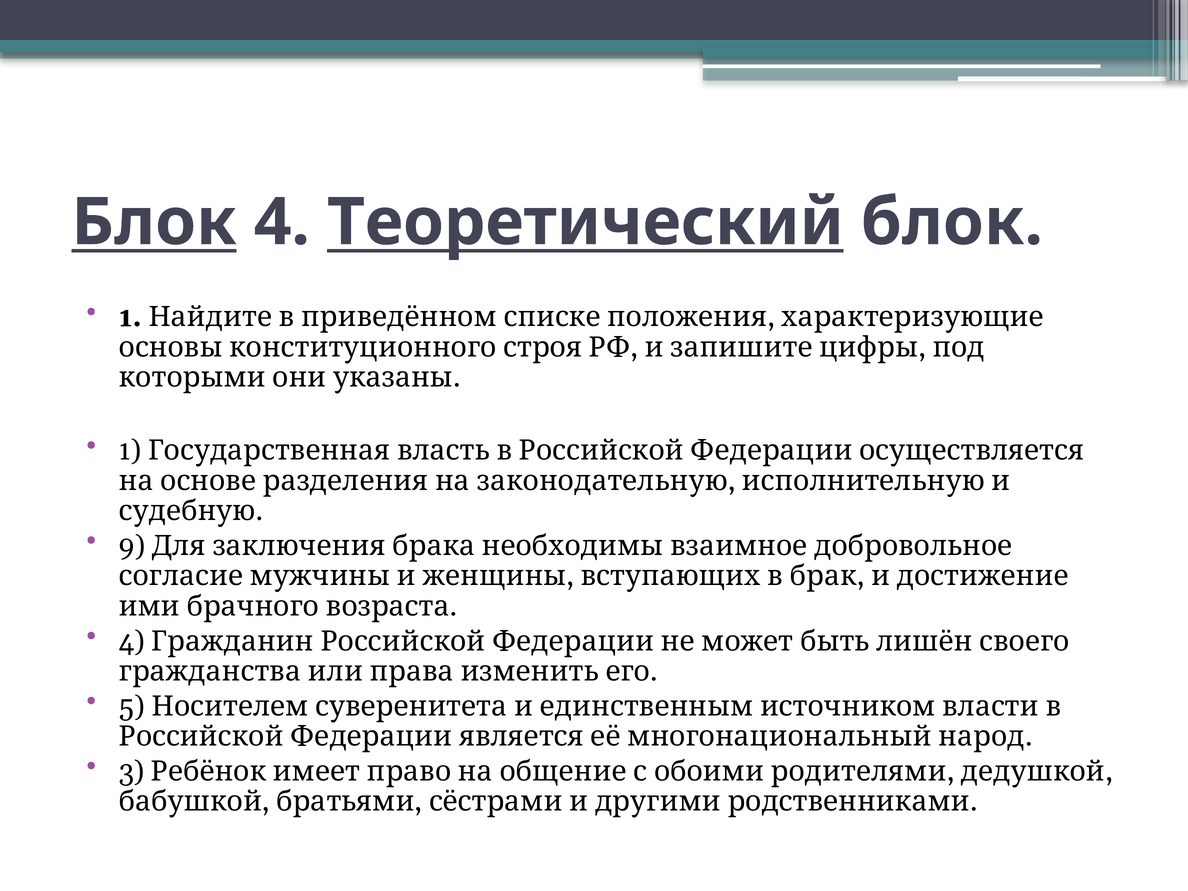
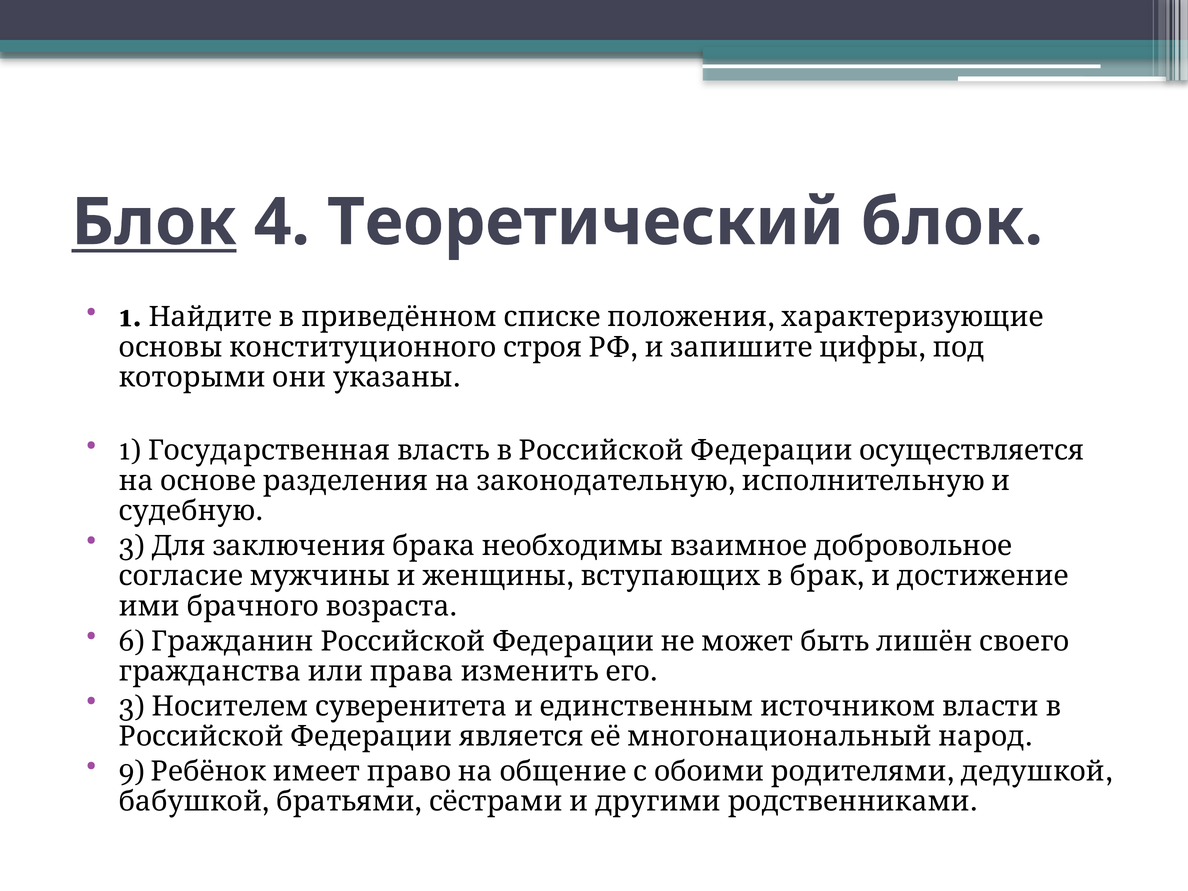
Теоретический underline: present -> none
9 at (132, 546): 9 -> 3
4 at (132, 641): 4 -> 6
5 at (132, 706): 5 -> 3
3: 3 -> 9
